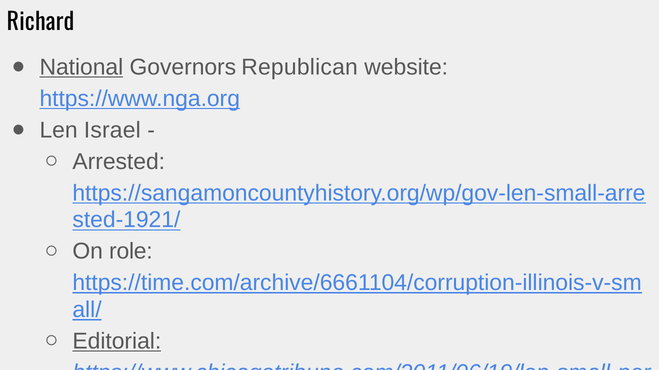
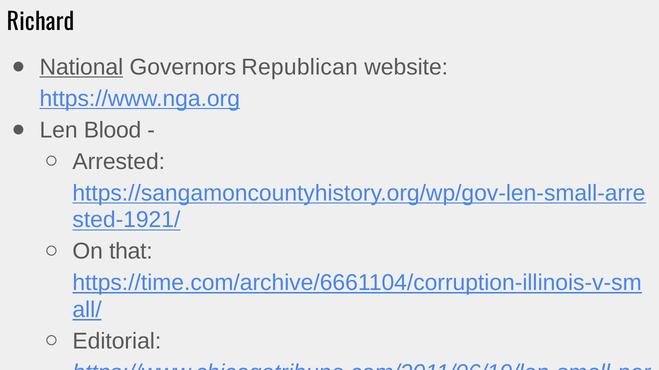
Israel: Israel -> Blood
role: role -> that
Editorial underline: present -> none
